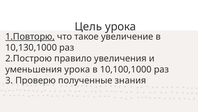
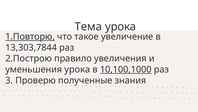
Цель: Цель -> Тема
10,130,1000: 10,130,1000 -> 13,303,7844
10,100,1000 underline: none -> present
